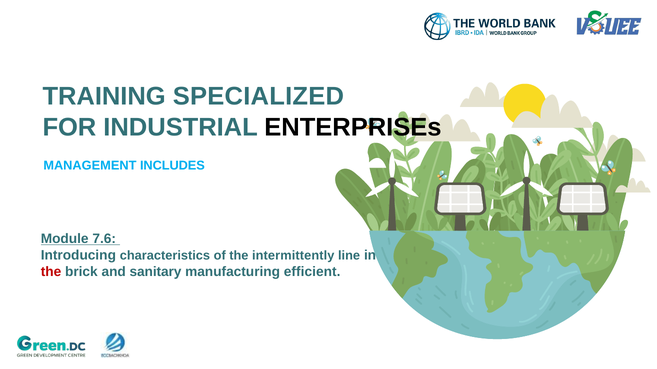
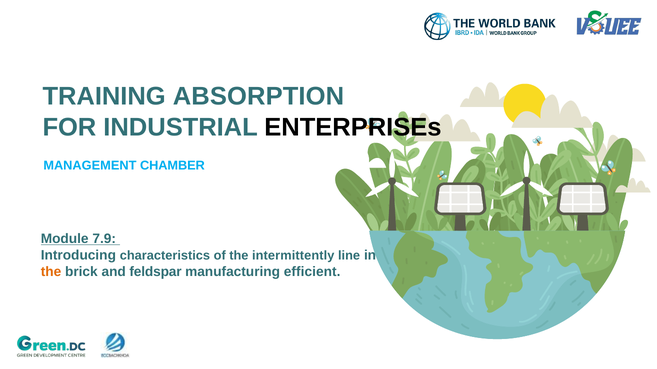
SPECIALIZED: SPECIALIZED -> ABSORPTION
INCLUDES: INCLUDES -> CHAMBER
7.6: 7.6 -> 7.9
the at (51, 272) colour: red -> orange
sanitary: sanitary -> feldspar
